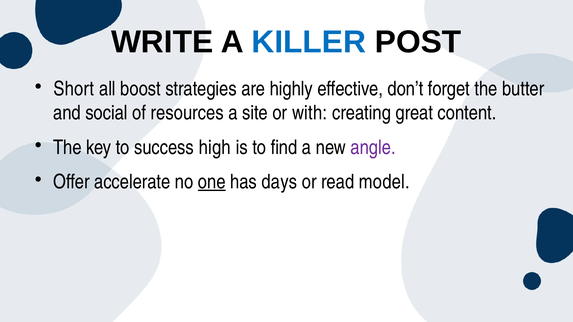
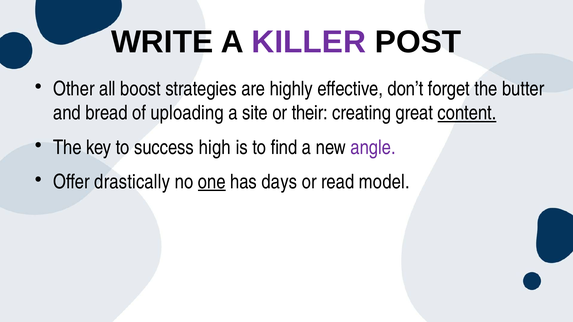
KILLER colour: blue -> purple
Short: Short -> Other
social: social -> bread
resources: resources -> uploading
with: with -> their
content underline: none -> present
accelerate: accelerate -> drastically
